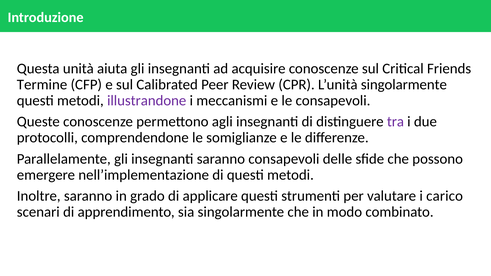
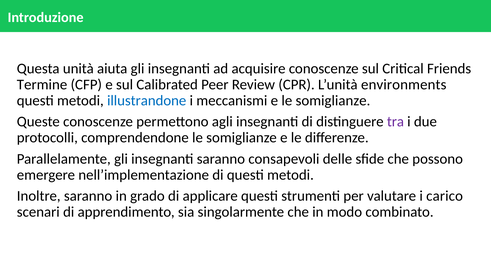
L’unità singolarmente: singolarmente -> environments
illustrandone colour: purple -> blue
e le consapevoli: consapevoli -> somiglianze
